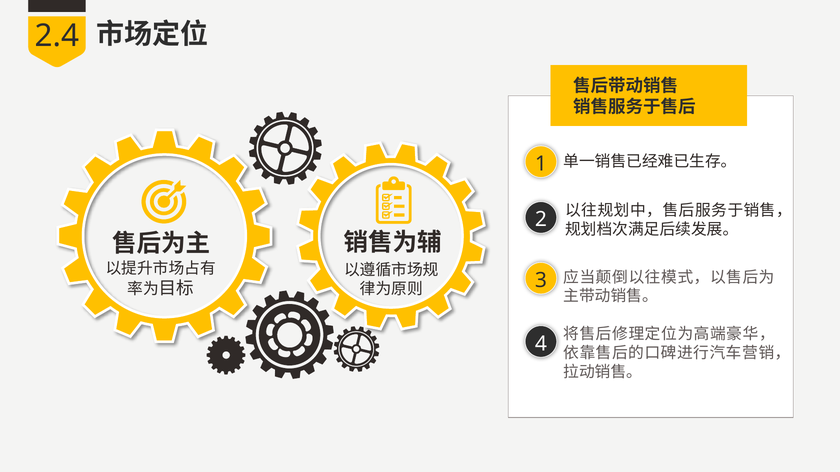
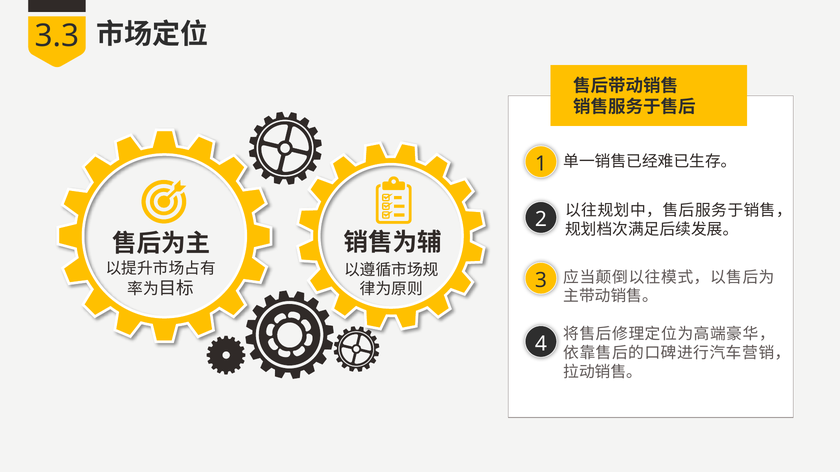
2.4: 2.4 -> 3.3
